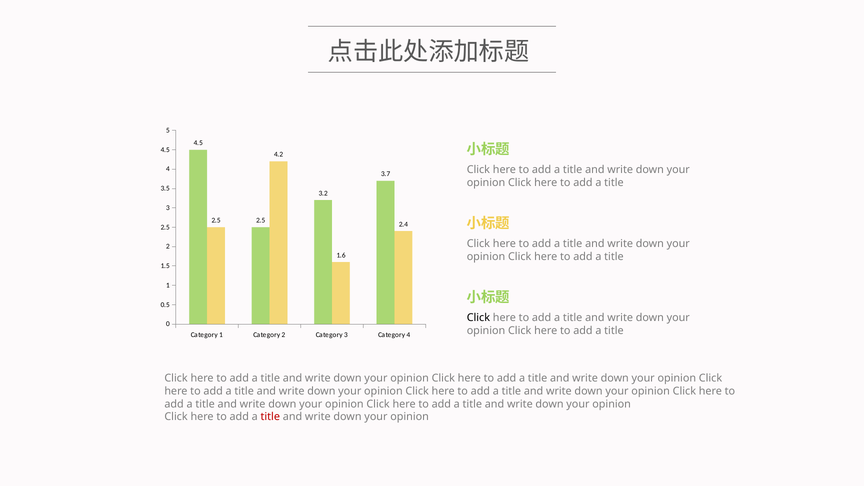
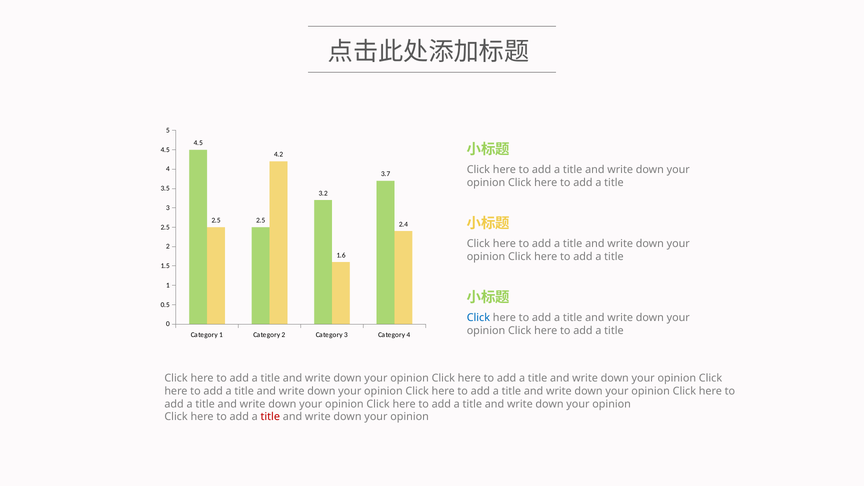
Click at (478, 318) colour: black -> blue
